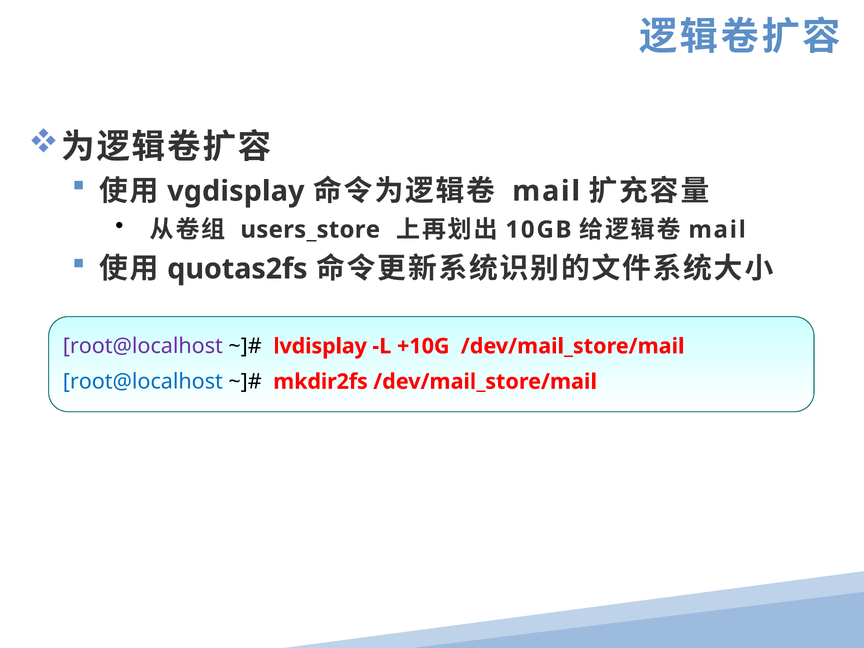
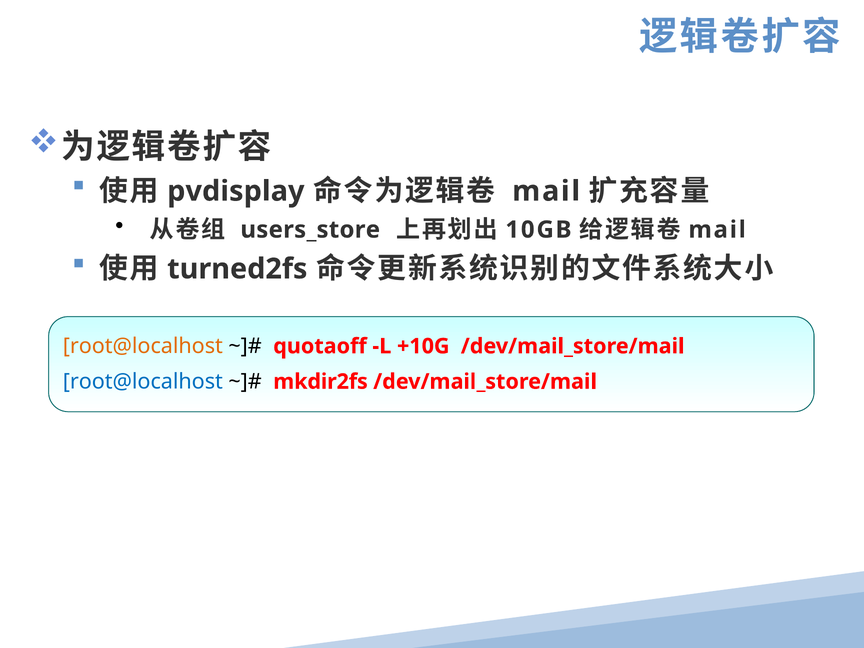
vgdisplay: vgdisplay -> pvdisplay
quotas2fs: quotas2fs -> turned2fs
root@localhost at (143, 346) colour: purple -> orange
lvdisplay: lvdisplay -> quotaoff
